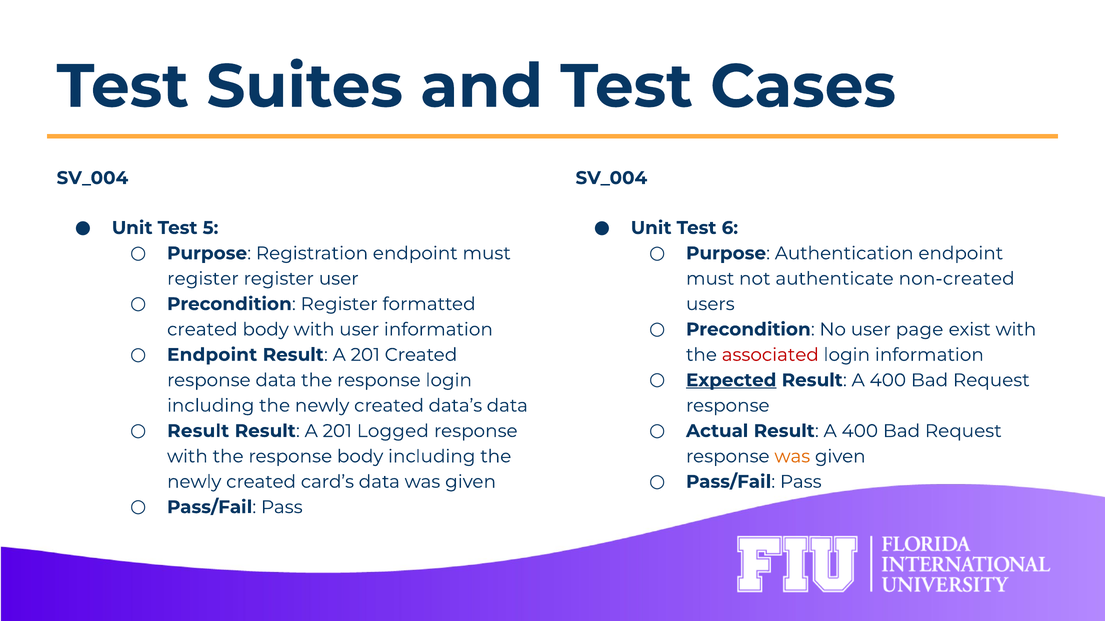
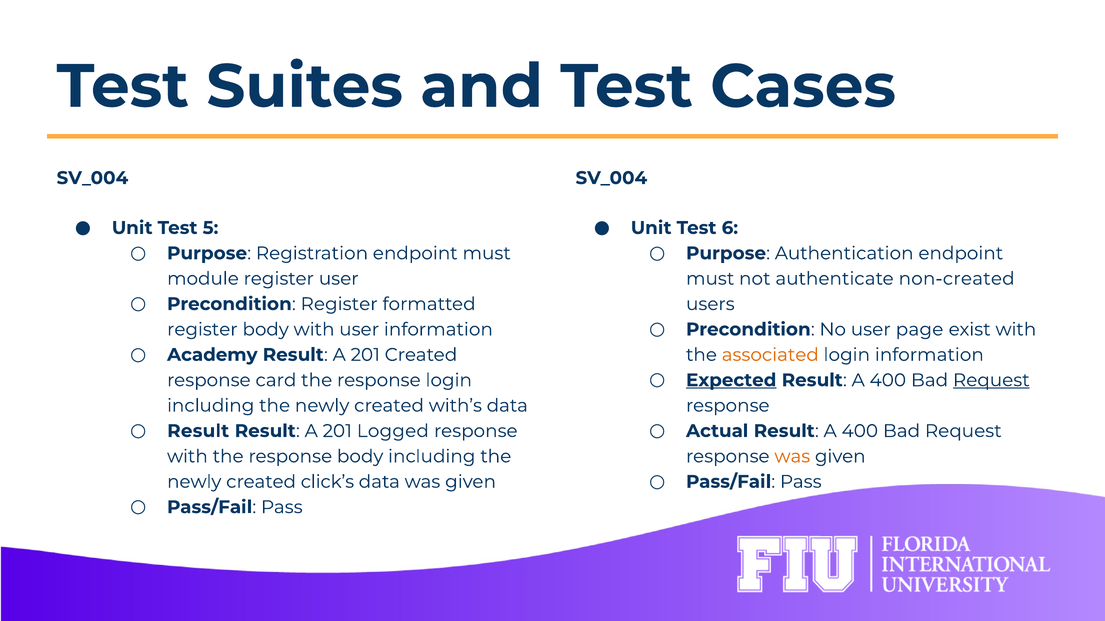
register at (203, 279): register -> module
created at (202, 330): created -> register
Endpoint at (212, 355): Endpoint -> Academy
associated colour: red -> orange
Request at (991, 381) underline: none -> present
response data: data -> card
data’s: data’s -> with’s
card’s: card’s -> click’s
